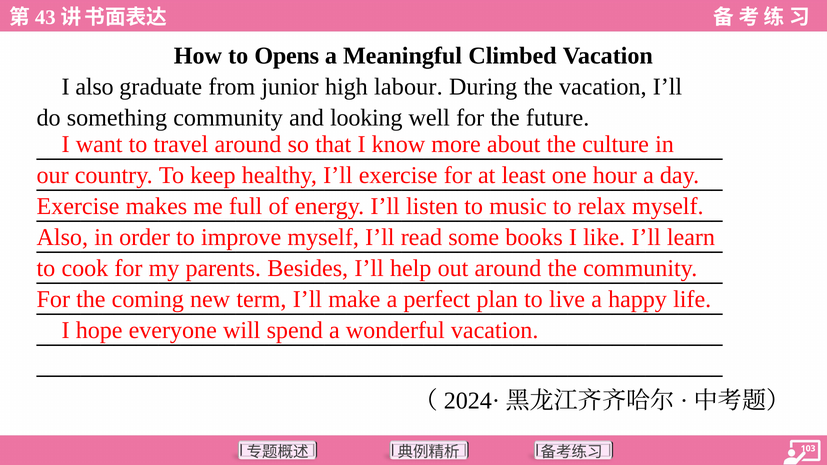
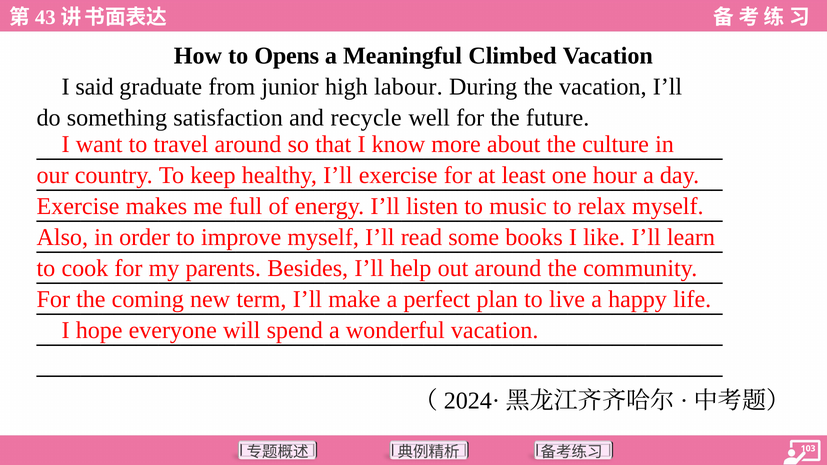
I also: also -> said
something community: community -> satisfaction
looking: looking -> recycle
